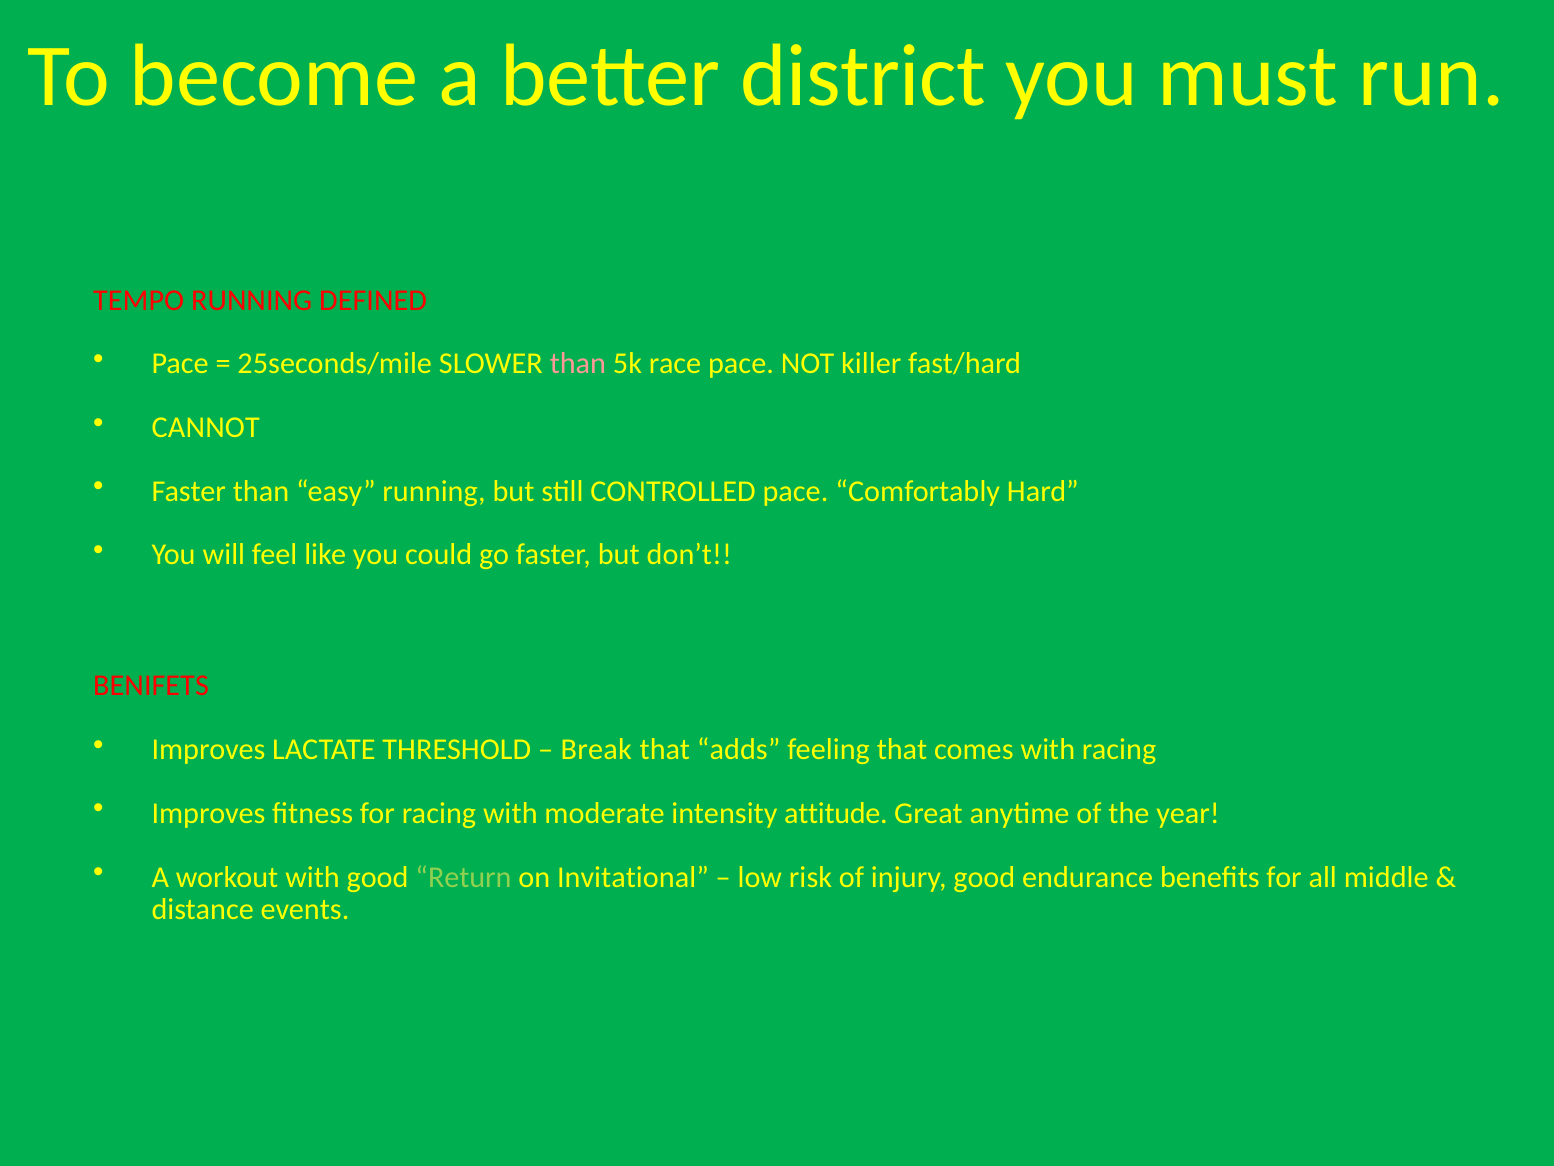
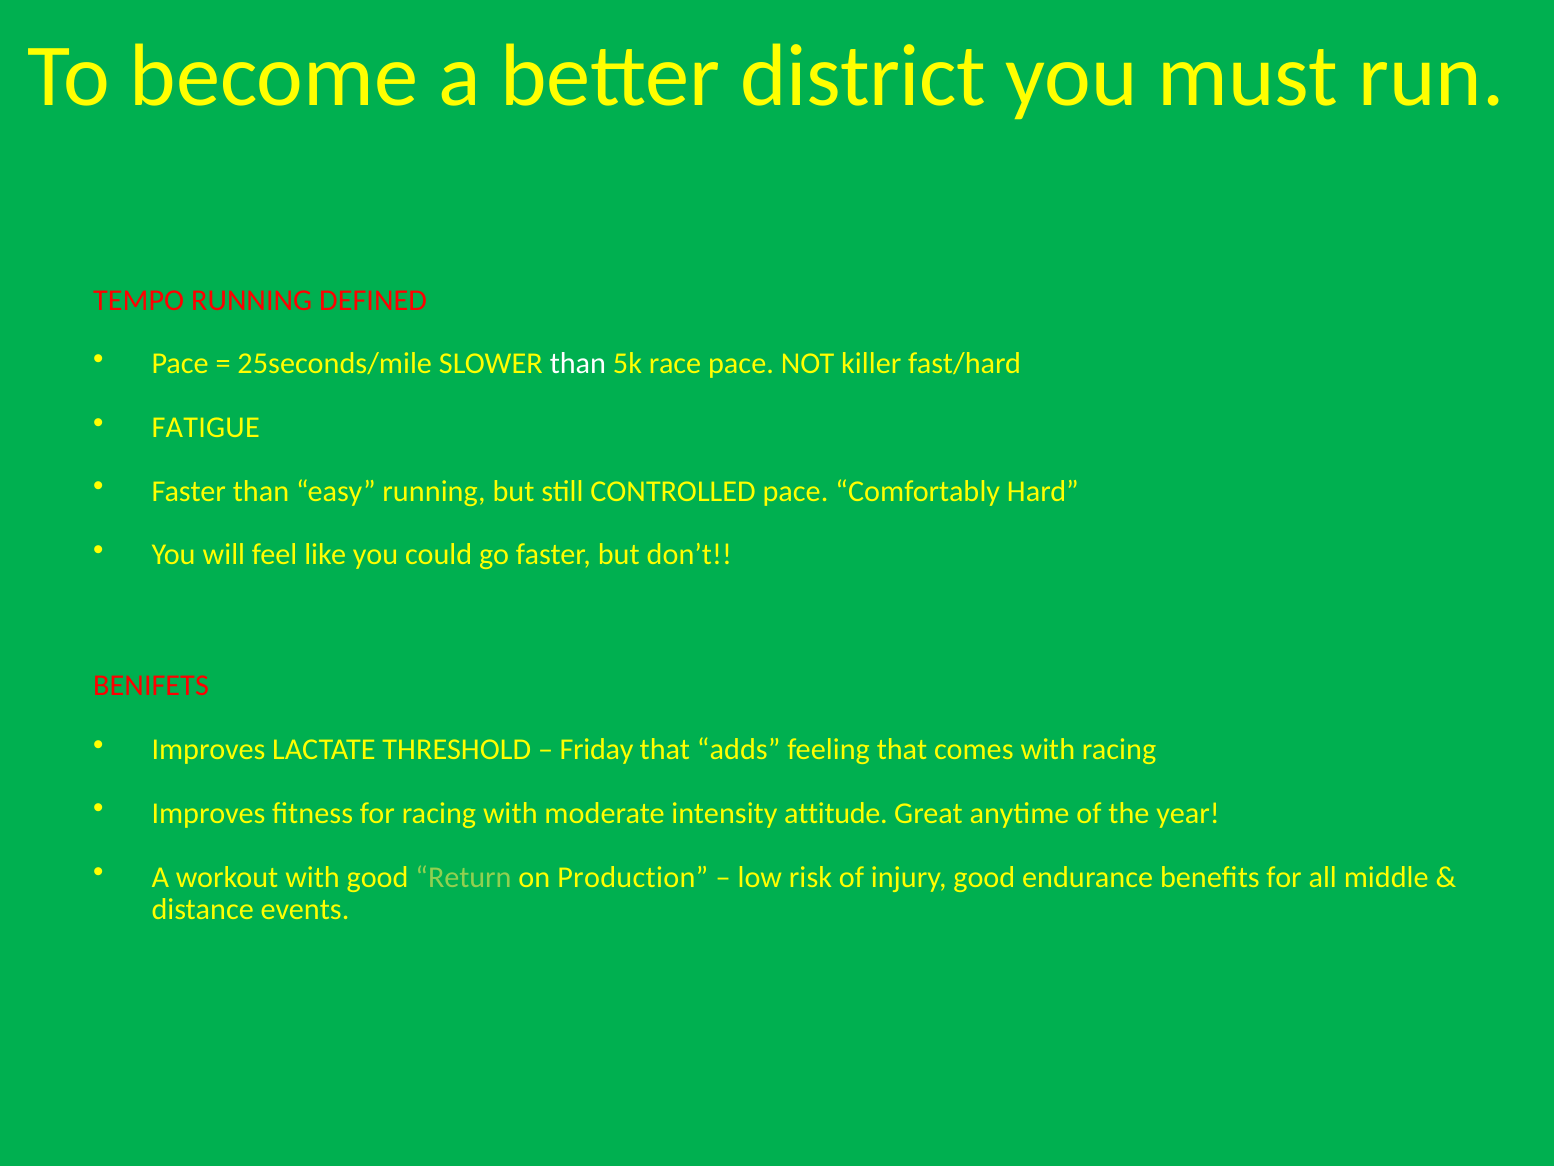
than at (578, 364) colour: pink -> white
CANNOT: CANNOT -> FATIGUE
Break: Break -> Friday
Invitational: Invitational -> Production
